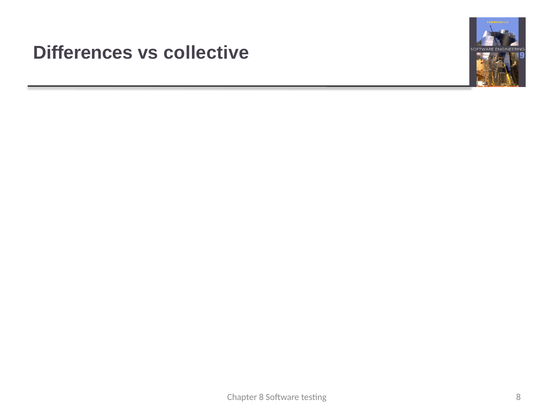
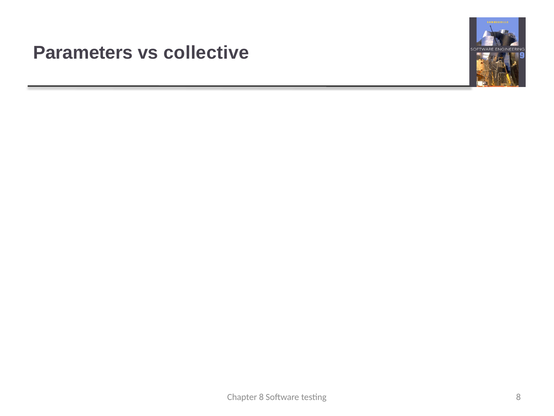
Differences: Differences -> Parameters
